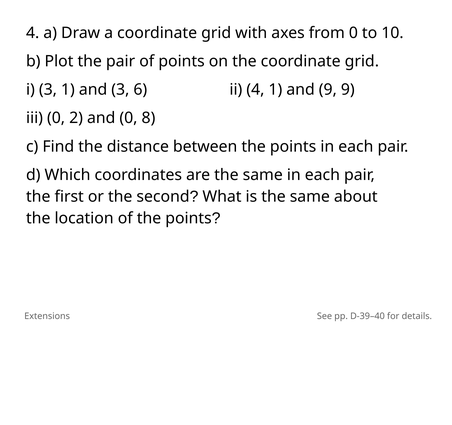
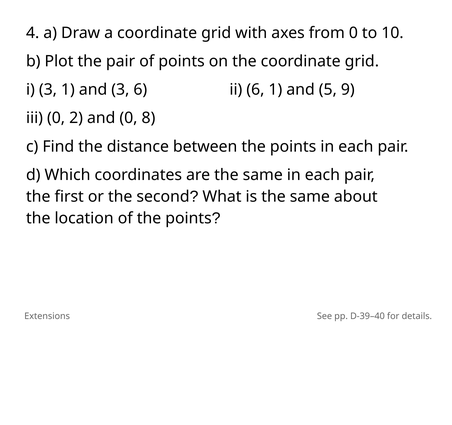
ii 4: 4 -> 6
and 9: 9 -> 5
